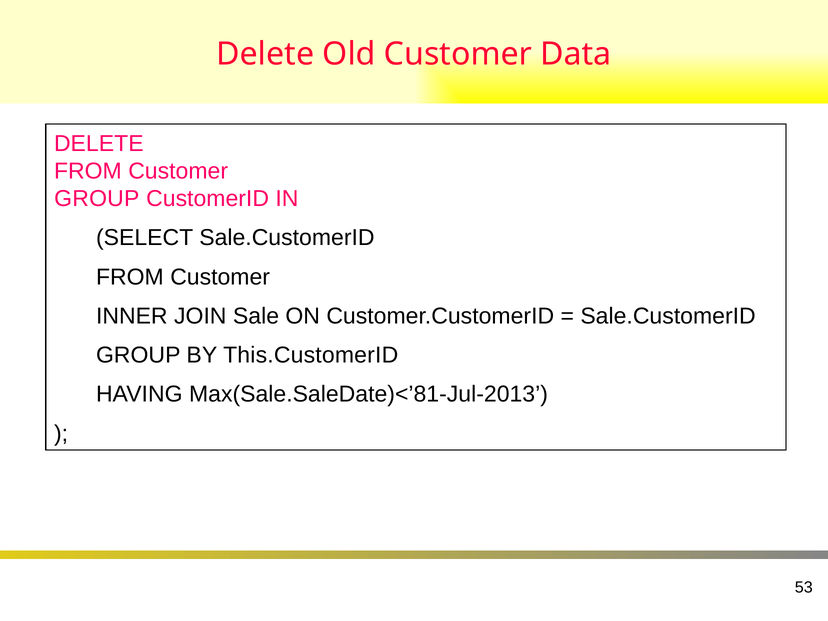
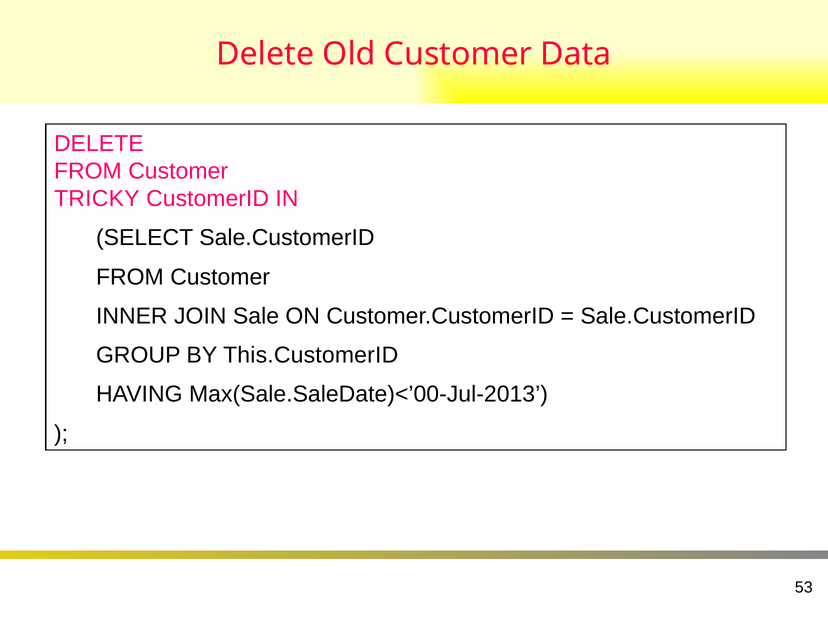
GROUP at (97, 199): GROUP -> TRICKY
Max(Sale.SaleDate)<’81-Jul-2013: Max(Sale.SaleDate)<’81-Jul-2013 -> Max(Sale.SaleDate)<’00-Jul-2013
